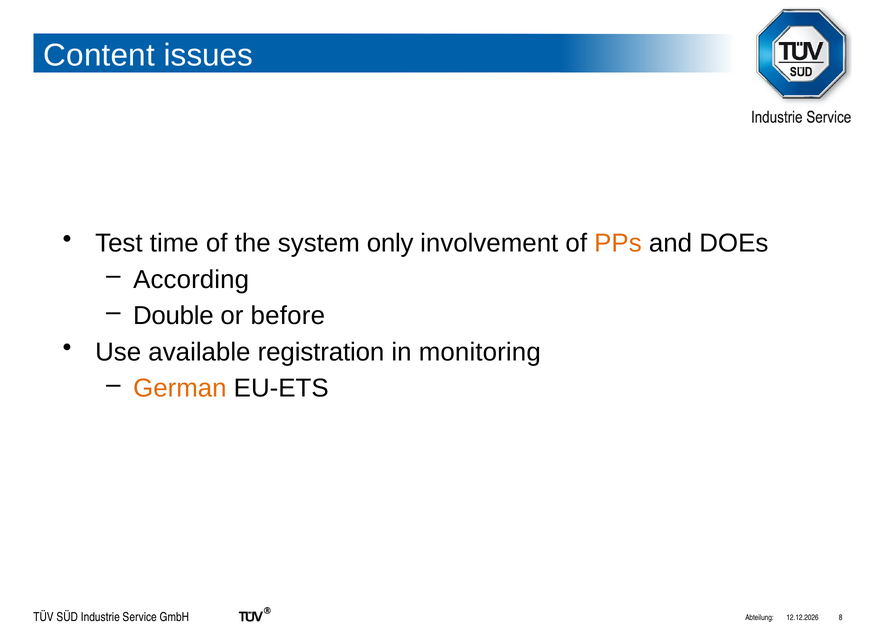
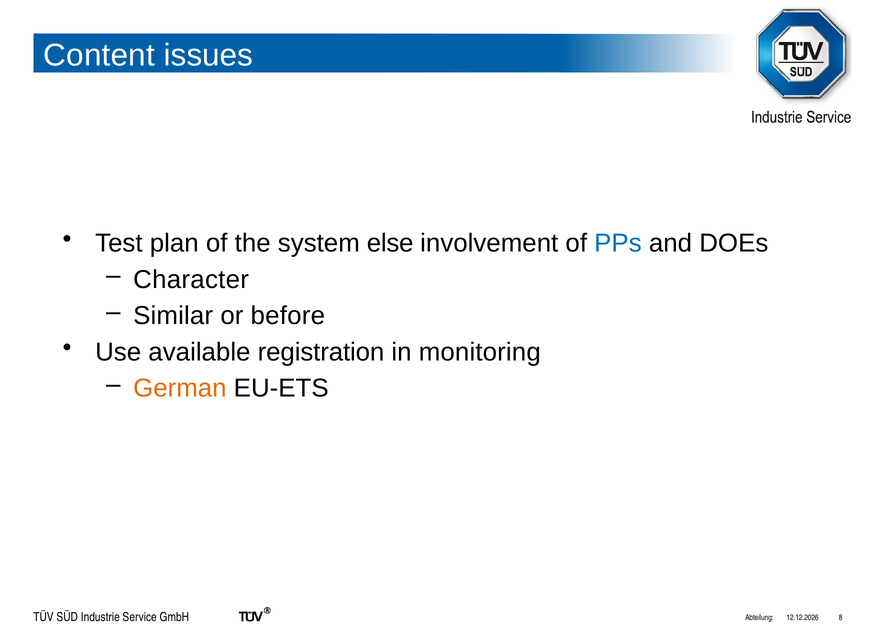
time: time -> plan
only: only -> else
PPs colour: orange -> blue
According: According -> Character
Double: Double -> Similar
